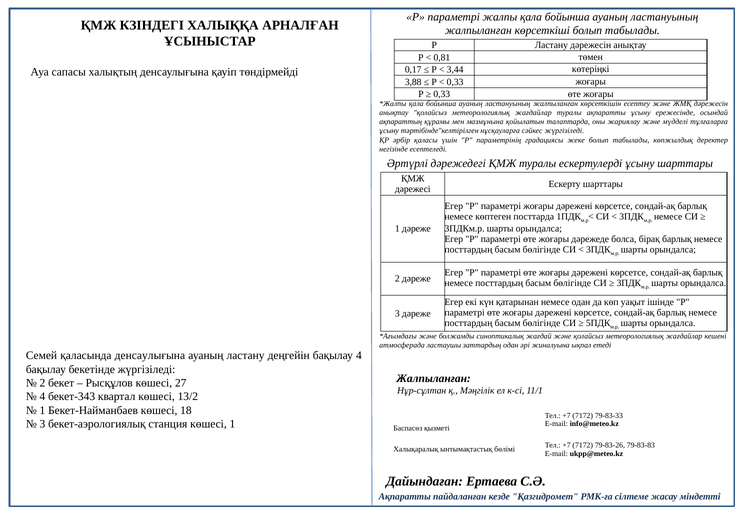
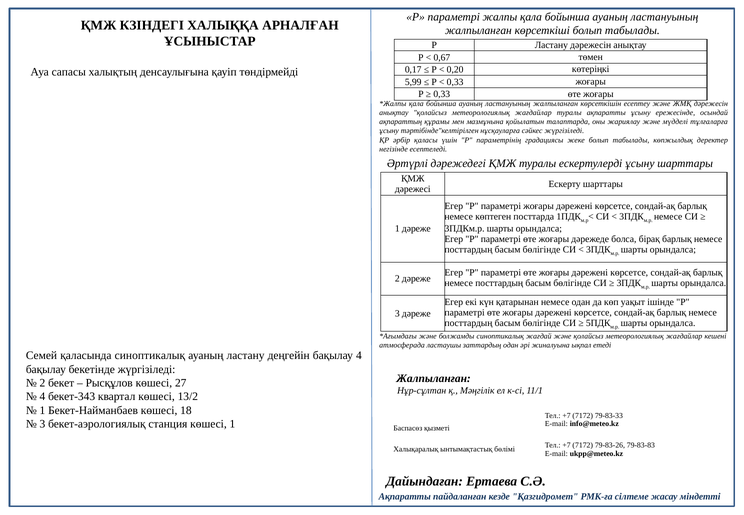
0,81: 0,81 -> 0,67
3,44: 3,44 -> 0,20
3,88: 3,88 -> 5,99
қаласында денсаулығына: денсаулығына -> синоптикалық
